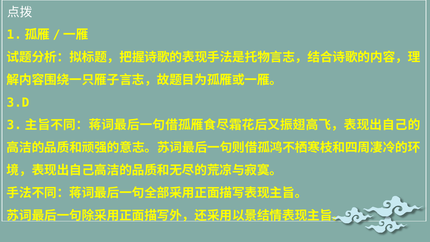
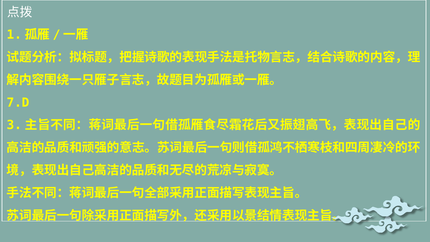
3.D: 3.D -> 7.D
